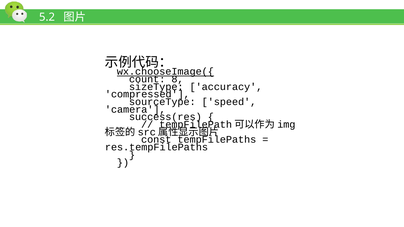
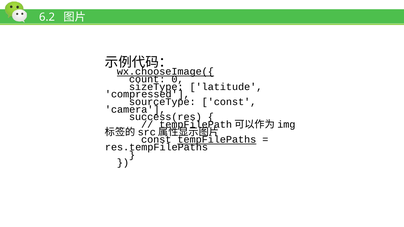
5.2: 5.2 -> 6.2
8: 8 -> 0
accuracy: accuracy -> latitude
sourceType speed: speed -> const
tempFilePaths underline: none -> present
